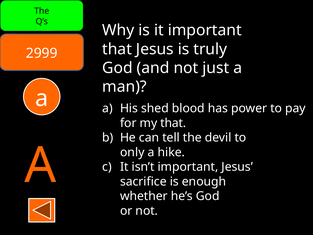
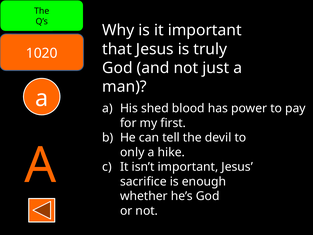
2999: 2999 -> 1020
my that: that -> first
